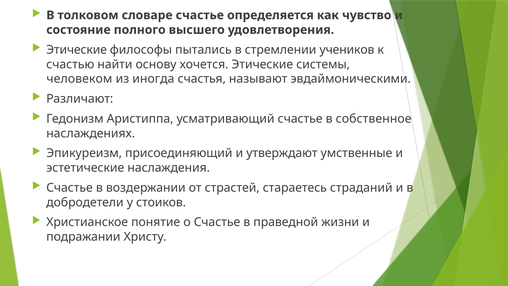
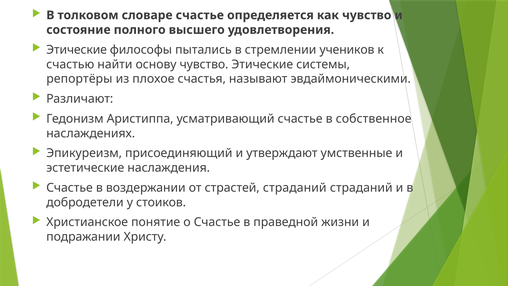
основу хочется: хочется -> чувство
человеком: человеком -> репортёры
иногда: иногда -> плохое
страстей стараетесь: стараетесь -> страданий
